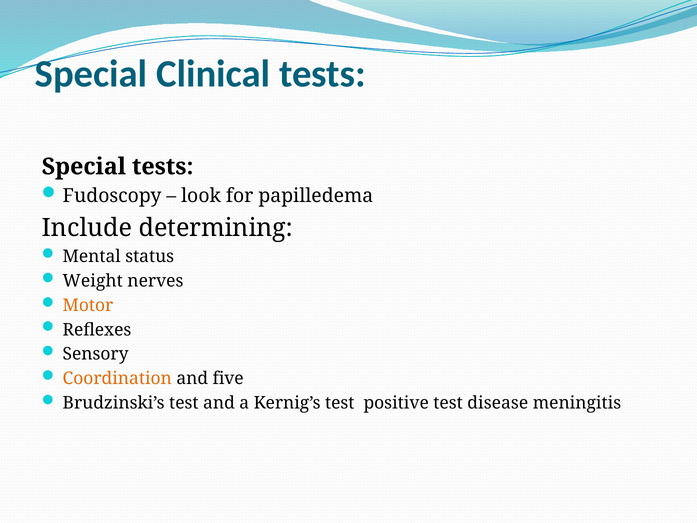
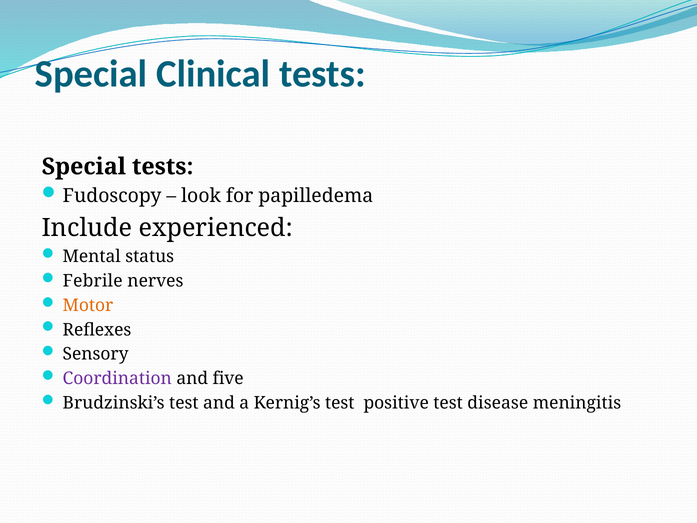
determining: determining -> experienced
Weight: Weight -> Febrile
Coordination colour: orange -> purple
